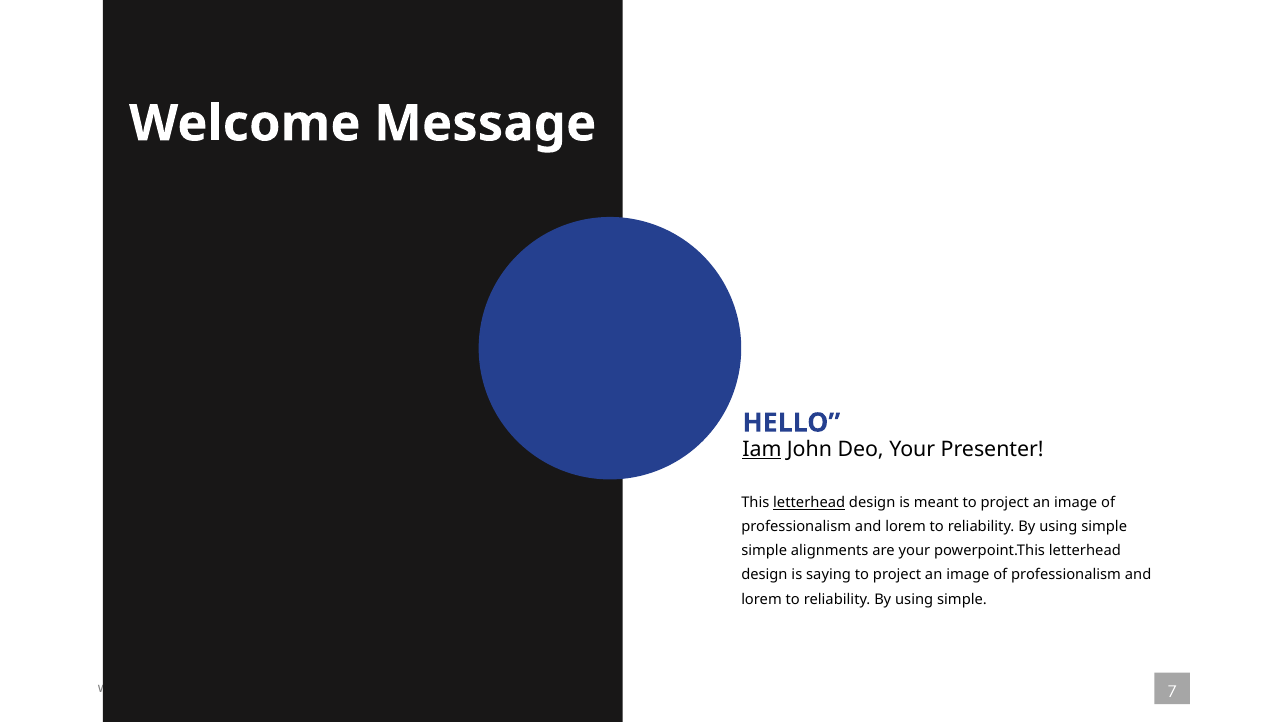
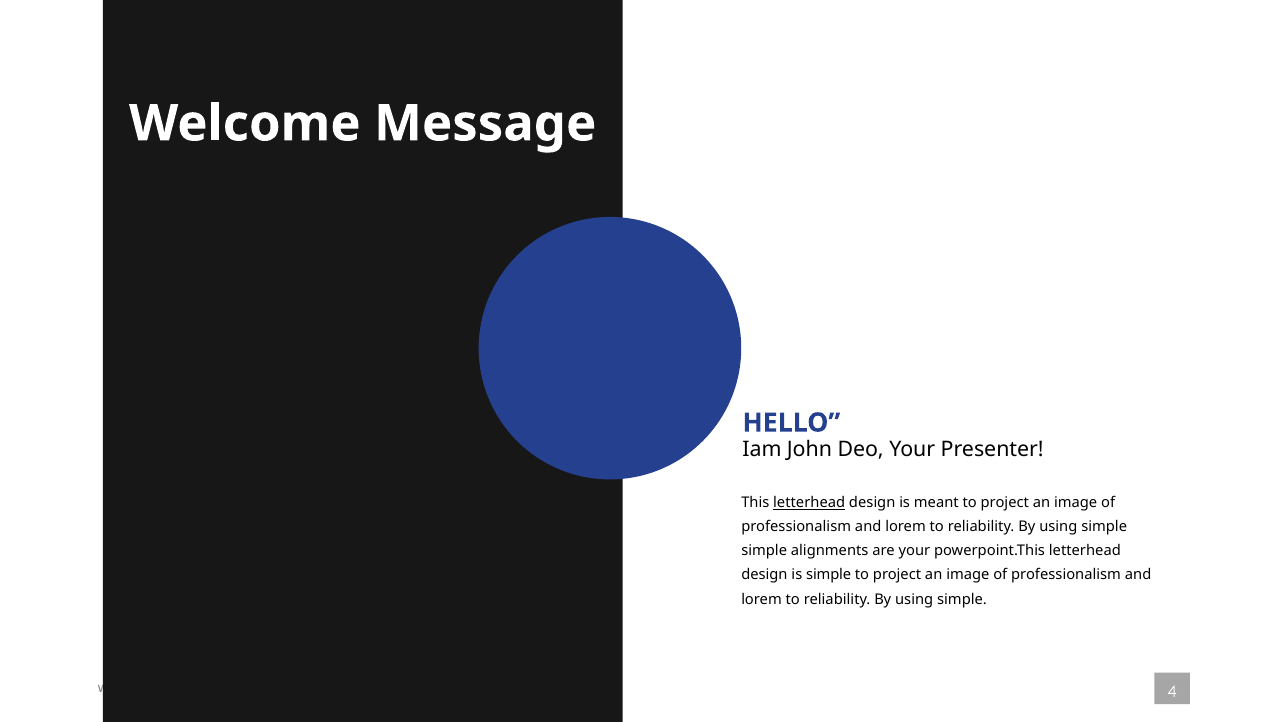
Iam underline: present -> none
is saying: saying -> simple
7: 7 -> 4
